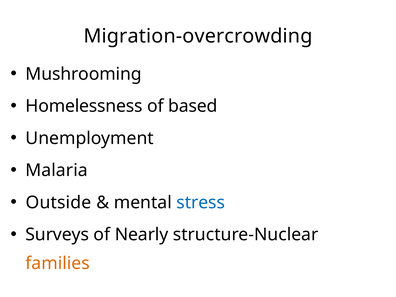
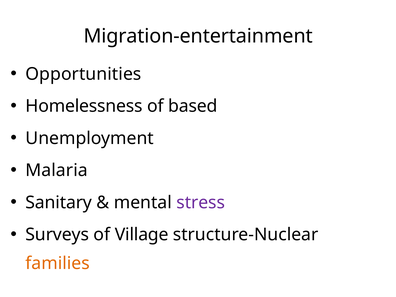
Migration-overcrowding: Migration-overcrowding -> Migration-entertainment
Mushrooming: Mushrooming -> Opportunities
Outside: Outside -> Sanitary
stress colour: blue -> purple
Nearly: Nearly -> Village
